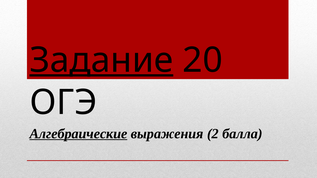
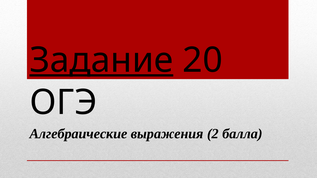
Алгебраические underline: present -> none
